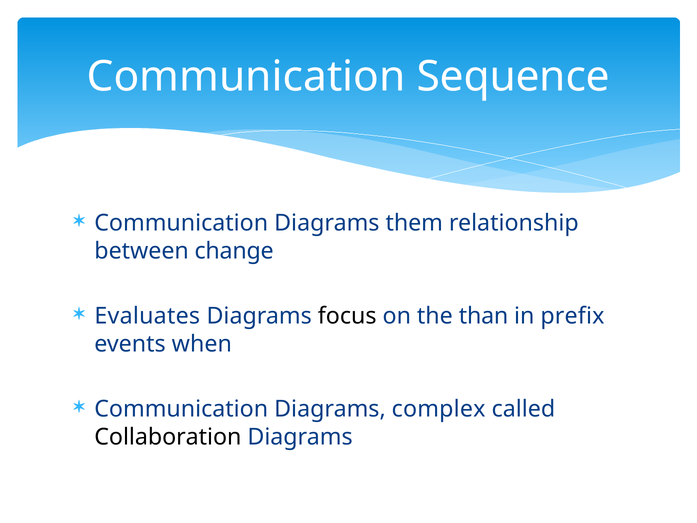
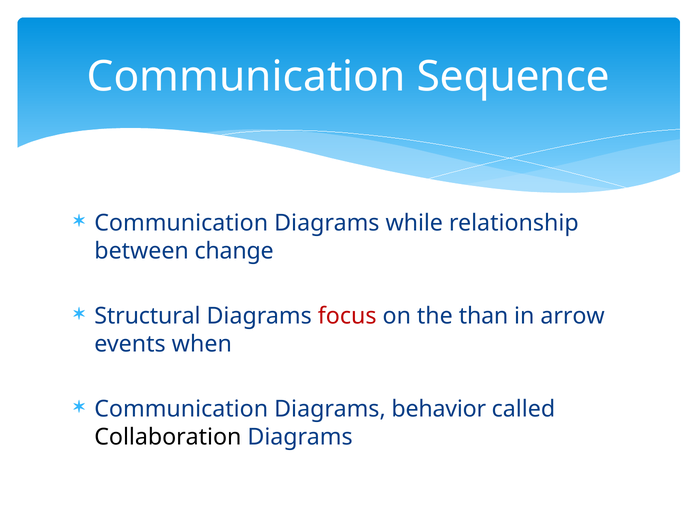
them: them -> while
Evaluates: Evaluates -> Structural
focus colour: black -> red
prefix: prefix -> arrow
complex: complex -> behavior
